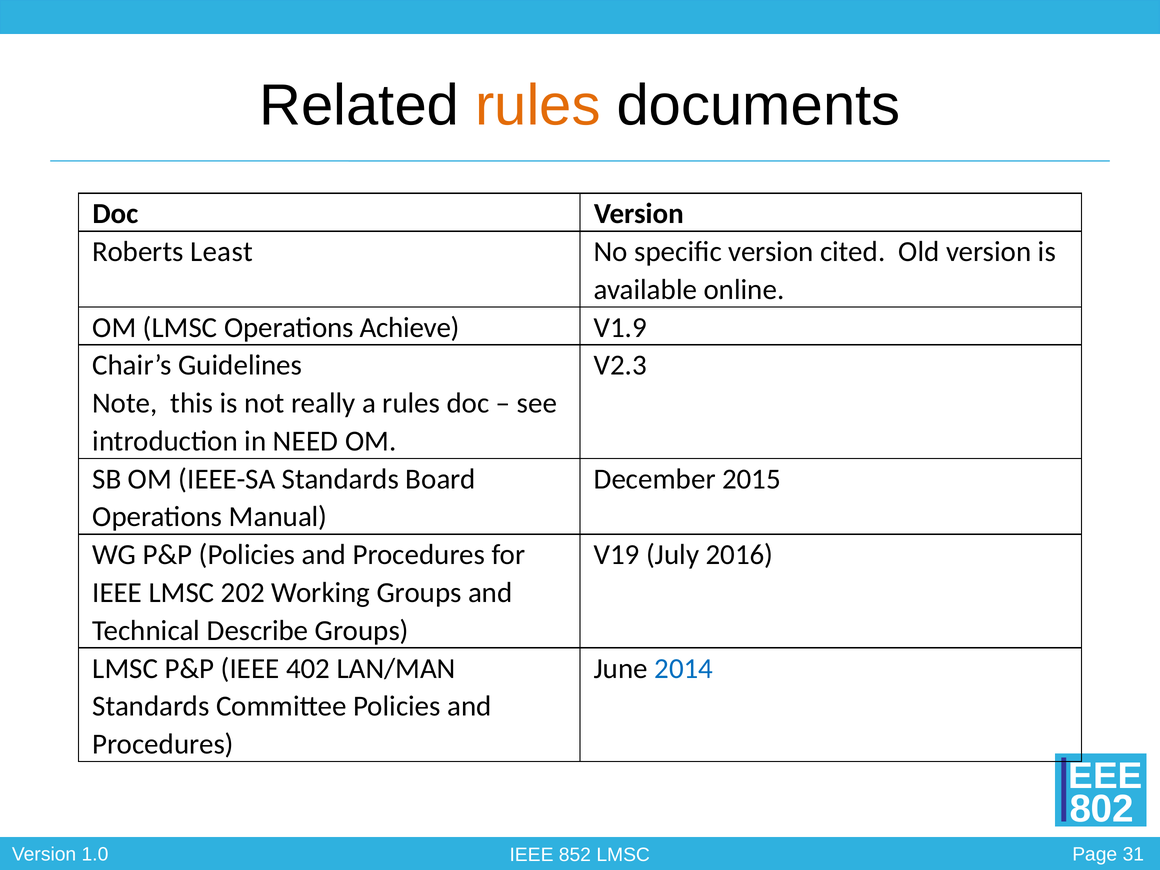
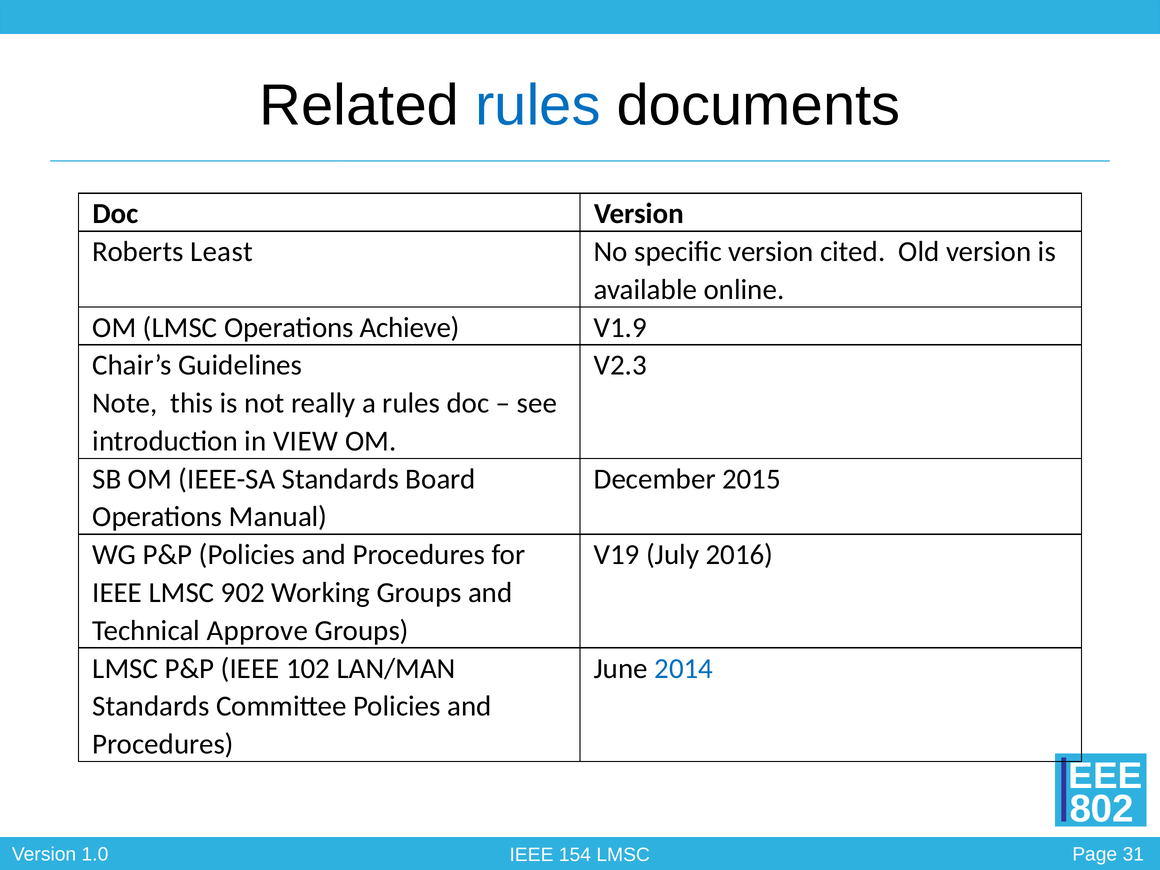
rules at (538, 106) colour: orange -> blue
NEED: NEED -> VIEW
202: 202 -> 902
Describe: Describe -> Approve
402: 402 -> 102
852: 852 -> 154
